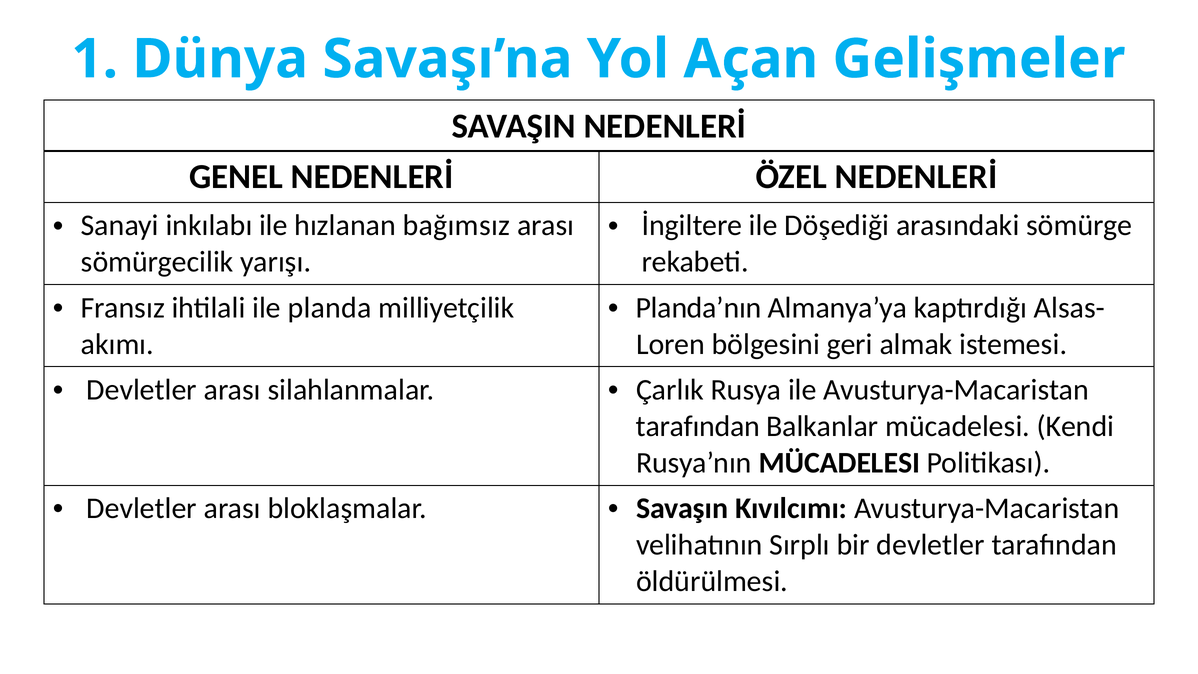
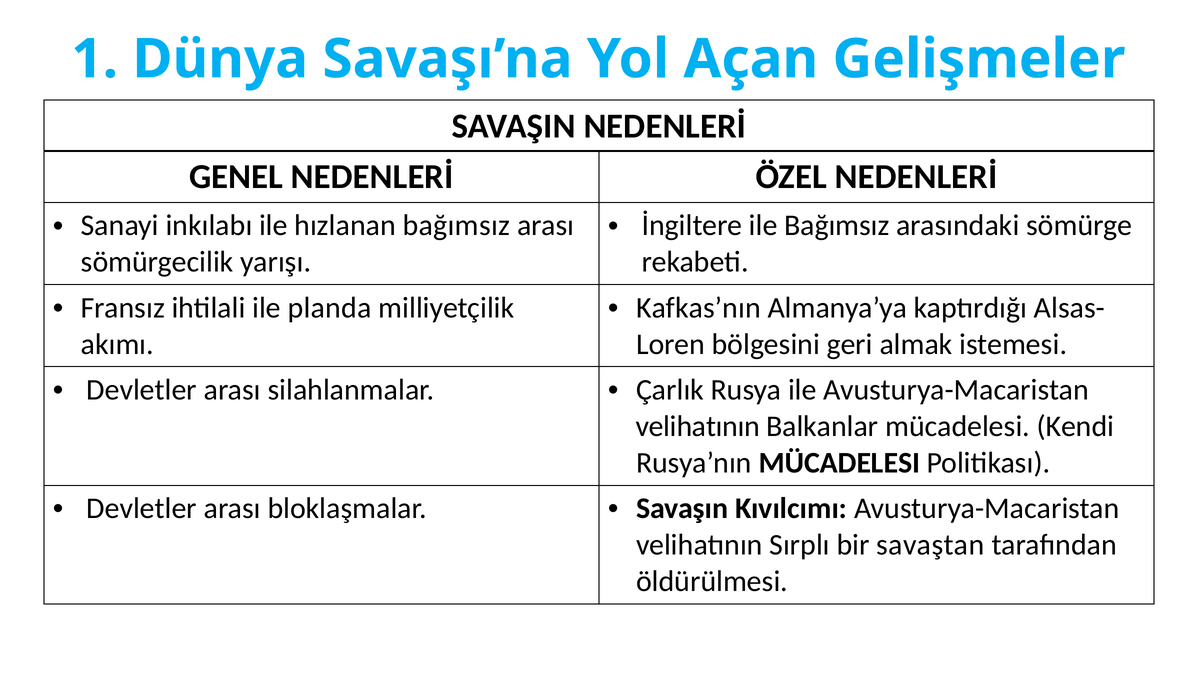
ile Döşediği: Döşediği -> Bağımsız
Planda’nın: Planda’nın -> Kafkas’nın
tarafından at (698, 426): tarafından -> velihatının
bir devletler: devletler -> savaştan
